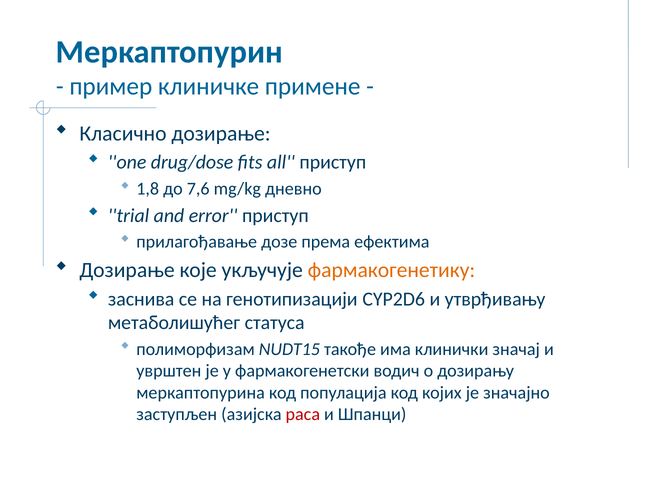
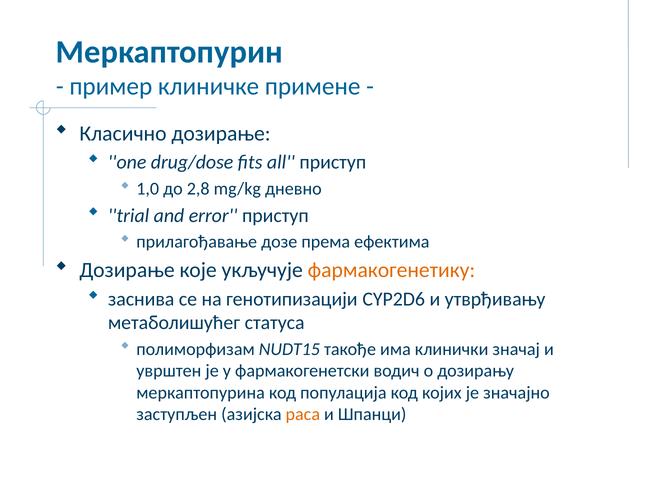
1,8: 1,8 -> 1,0
7,6: 7,6 -> 2,8
раса colour: red -> orange
